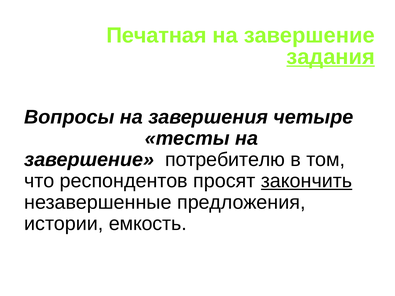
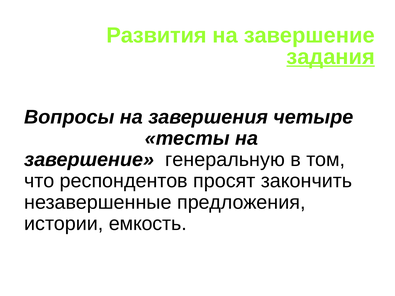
Печатная: Печатная -> Развития
потребителю: потребителю -> генеральную
закончить underline: present -> none
